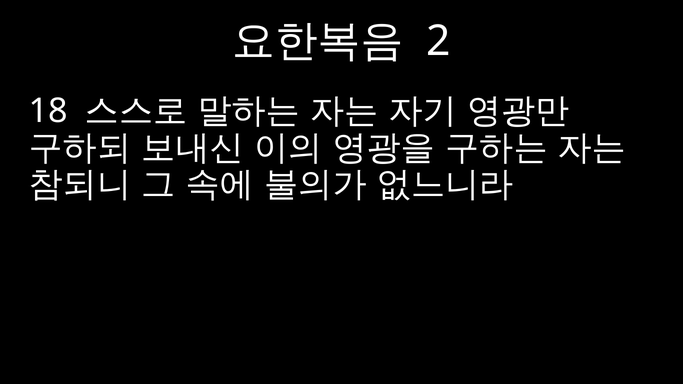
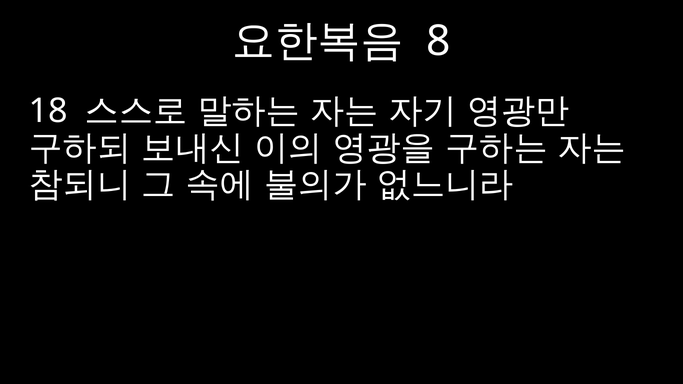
2: 2 -> 8
